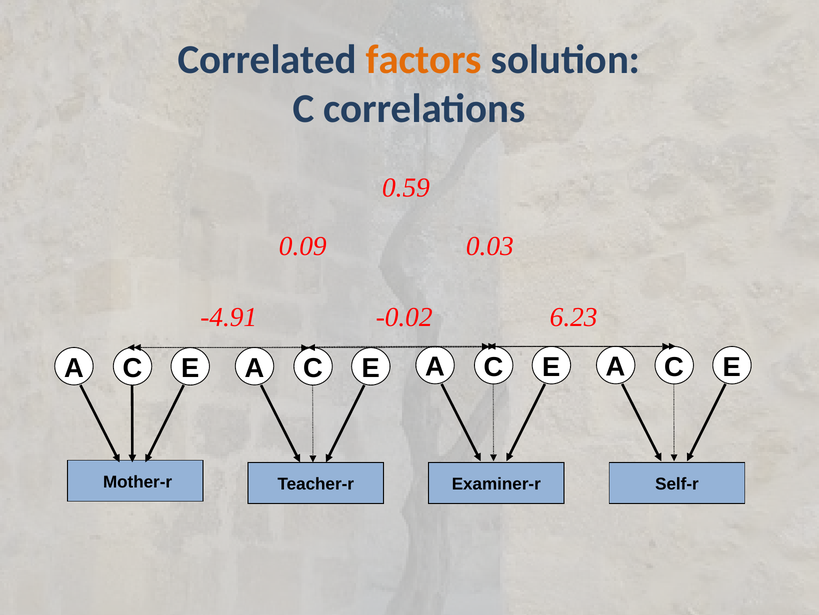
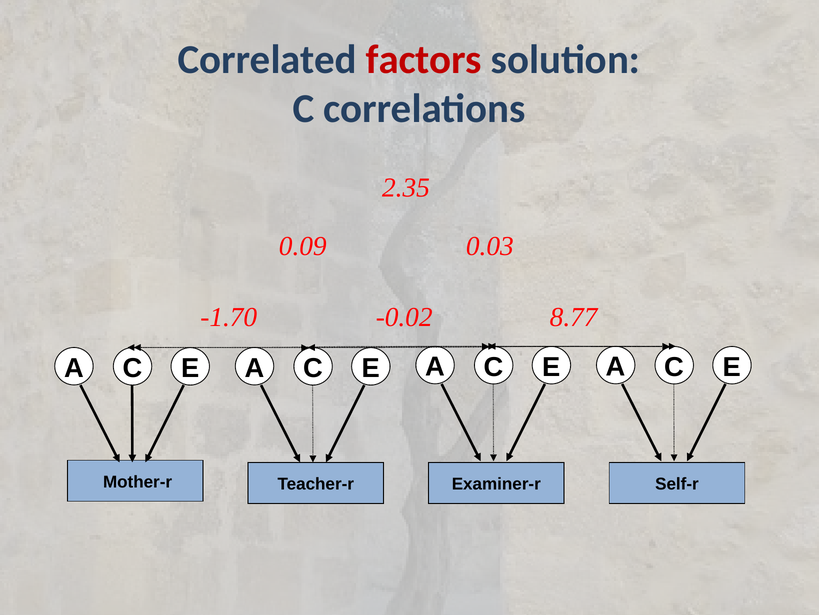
factors colour: orange -> red
0.59: 0.59 -> 2.35
-4.91: -4.91 -> -1.70
6.23: 6.23 -> 8.77
